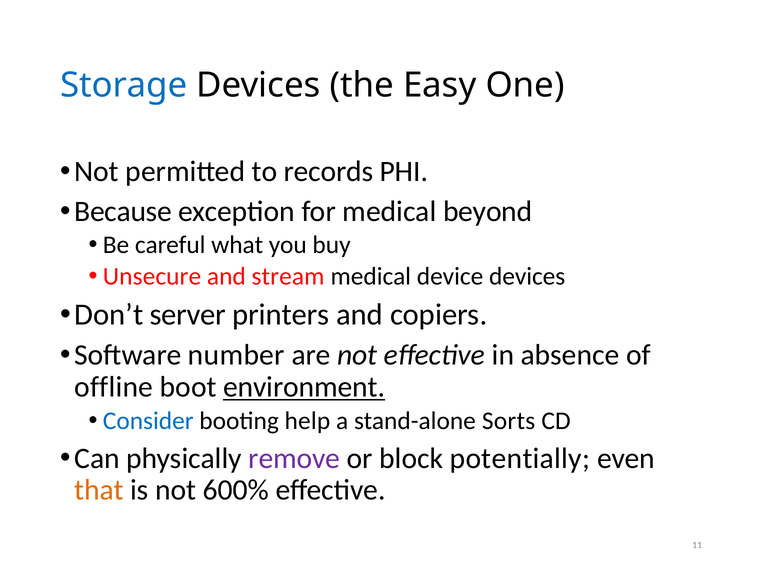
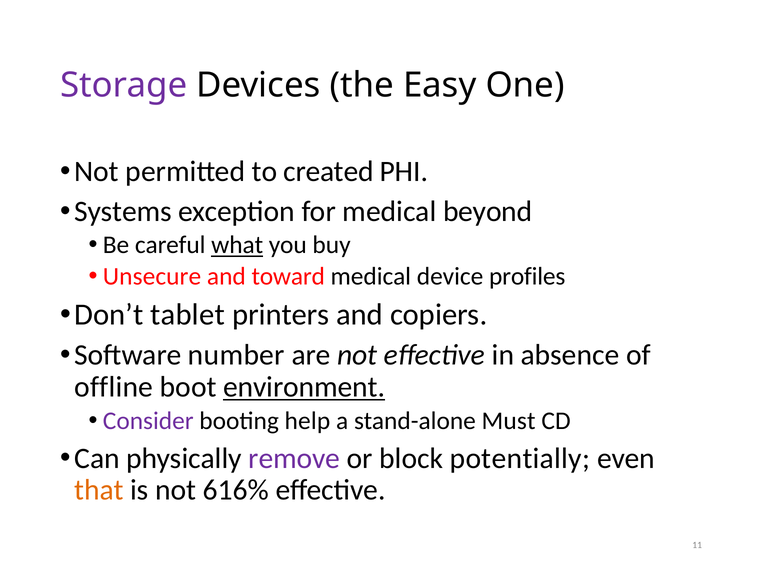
Storage colour: blue -> purple
records: records -> created
Because: Because -> Systems
what underline: none -> present
stream: stream -> toward
device devices: devices -> profiles
server: server -> tablet
Consider colour: blue -> purple
Sorts: Sorts -> Must
600%: 600% -> 616%
